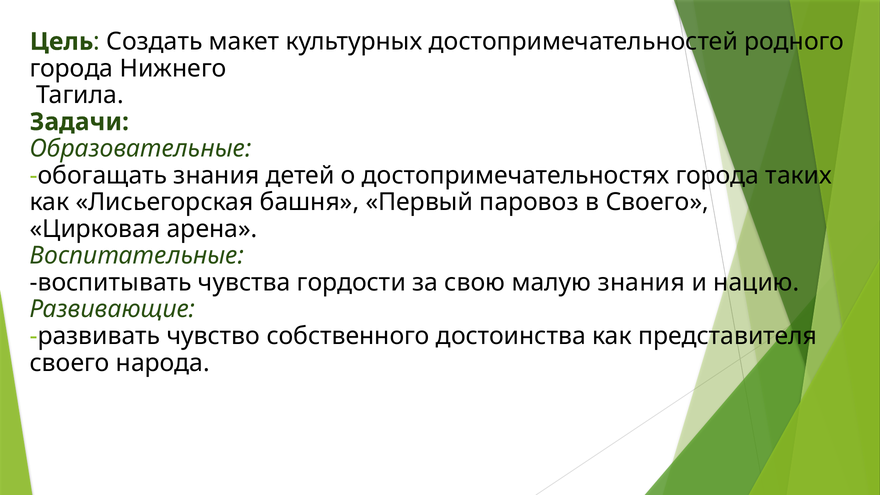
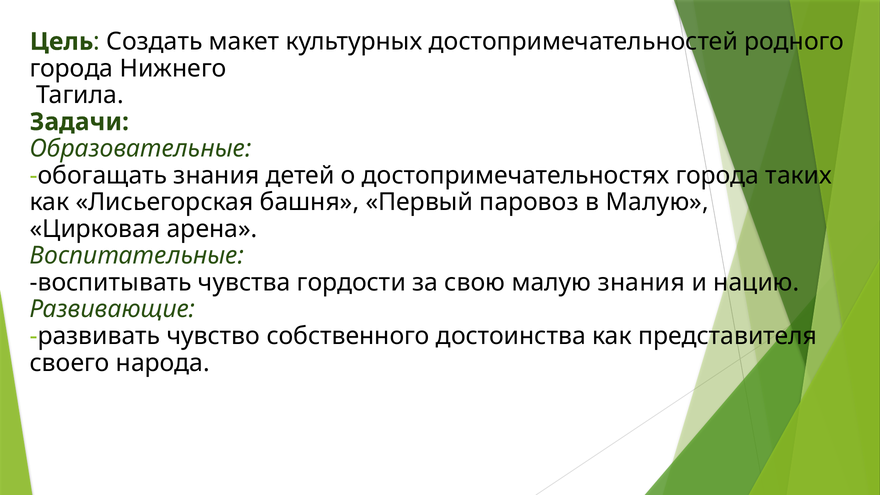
в Своего: Своего -> Малую
